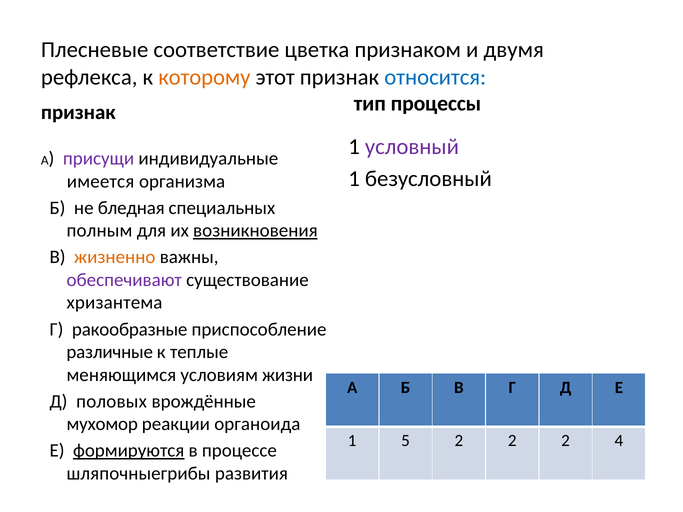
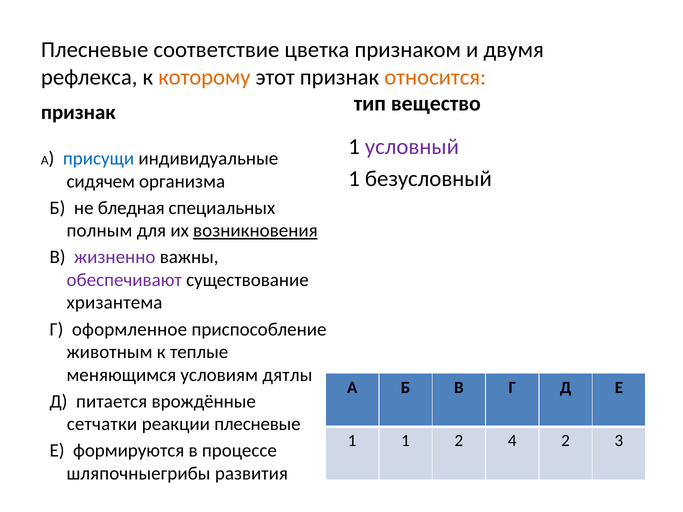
относится colour: blue -> orange
процессы: процессы -> вещество
присущи colour: purple -> blue
имеется: имеется -> сидячем
жизненно colour: orange -> purple
ракообразные: ракообразные -> оформленное
различные: различные -> животным
жизни: жизни -> дятлы
половых: половых -> питается
мухомор: мухомор -> сетчатки
реакции органоида: органоида -> плесневые
1 5: 5 -> 1
2 at (512, 441): 2 -> 4
4: 4 -> 3
формируются underline: present -> none
